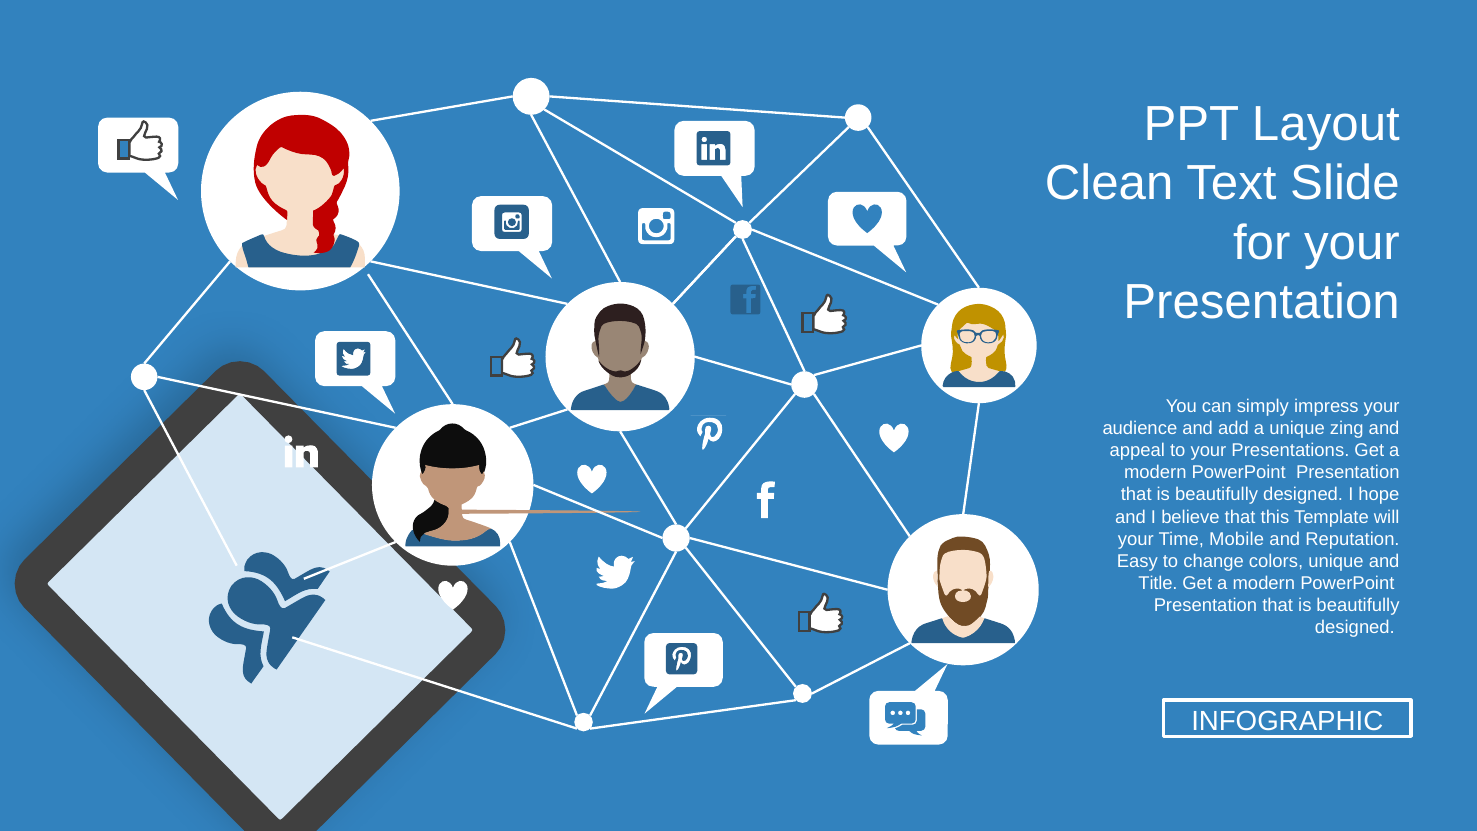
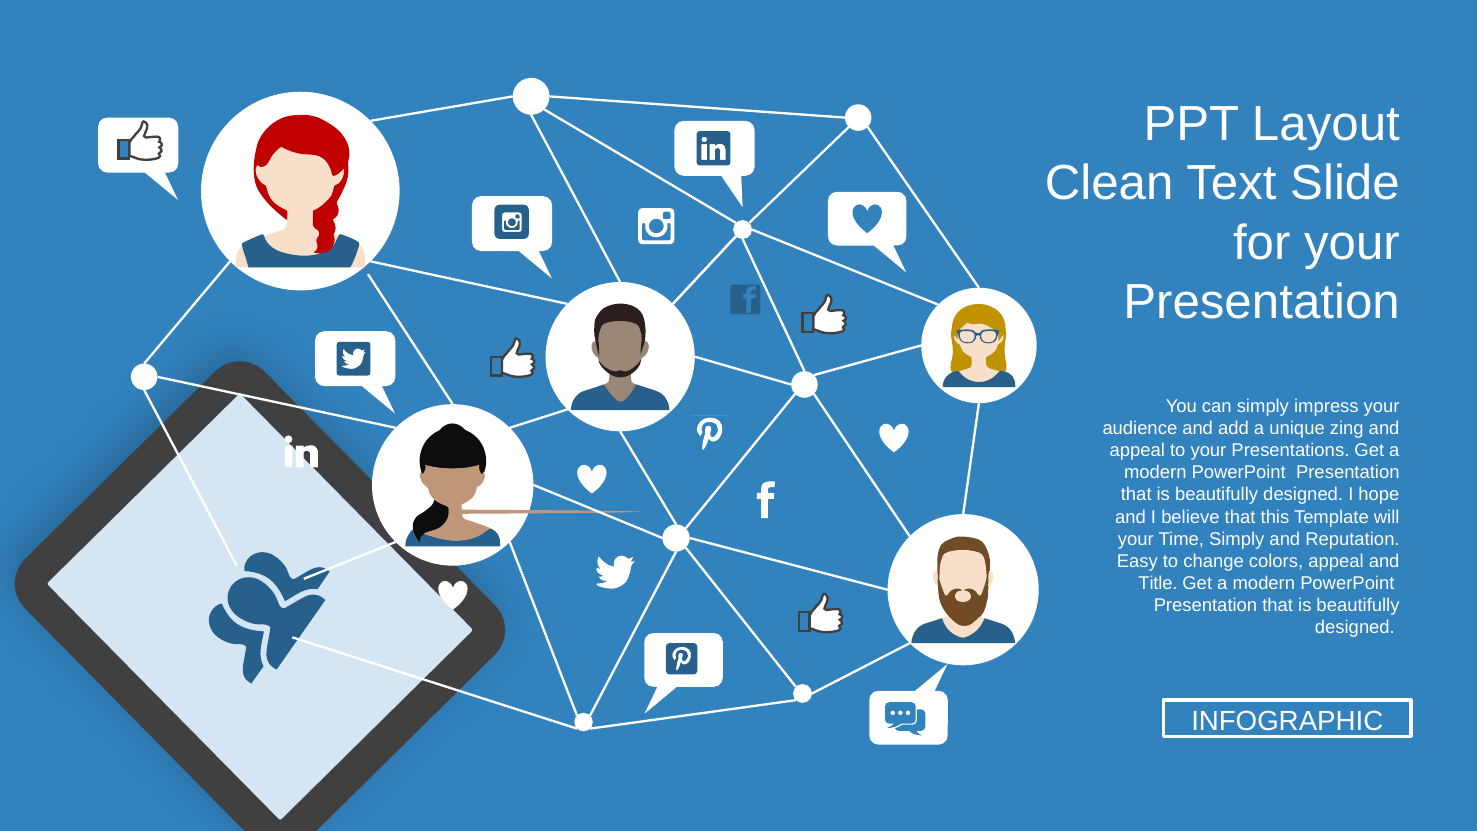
Time Mobile: Mobile -> Simply
colors unique: unique -> appeal
